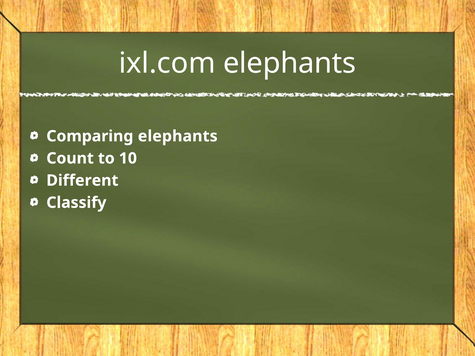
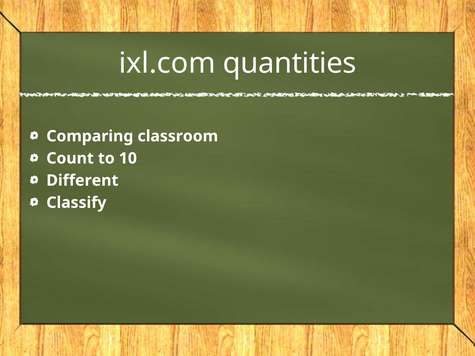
ixl.com elephants: elephants -> quantities
Comparing elephants: elephants -> classroom
